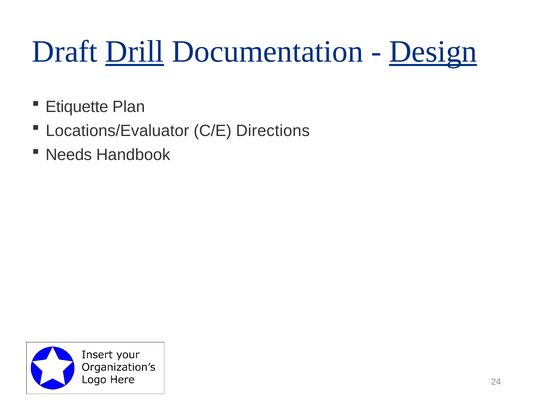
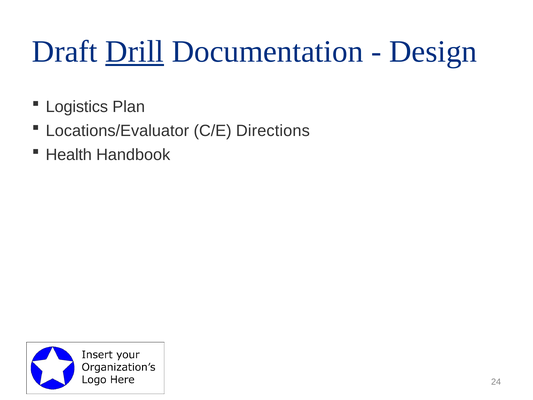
Design underline: present -> none
Etiquette: Etiquette -> Logistics
Needs: Needs -> Health
